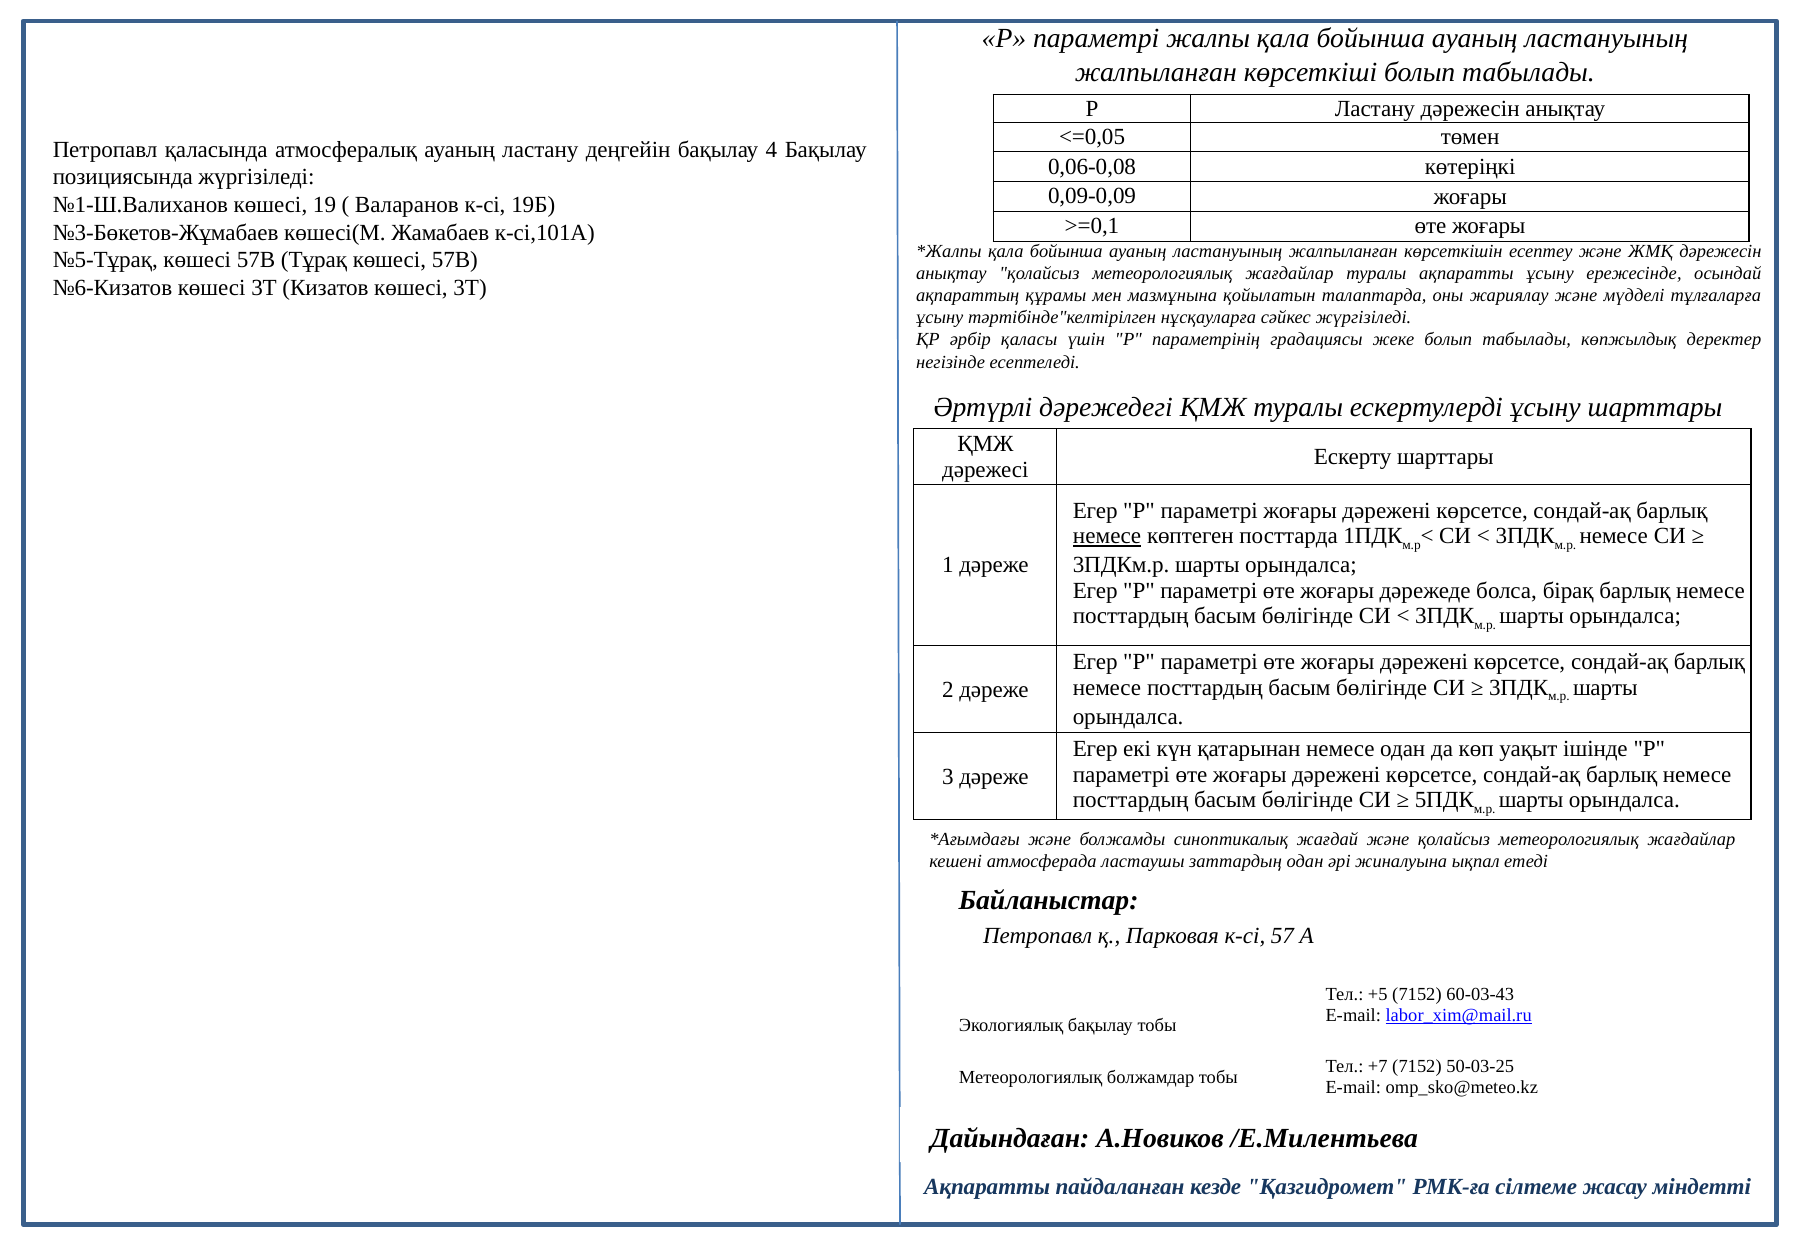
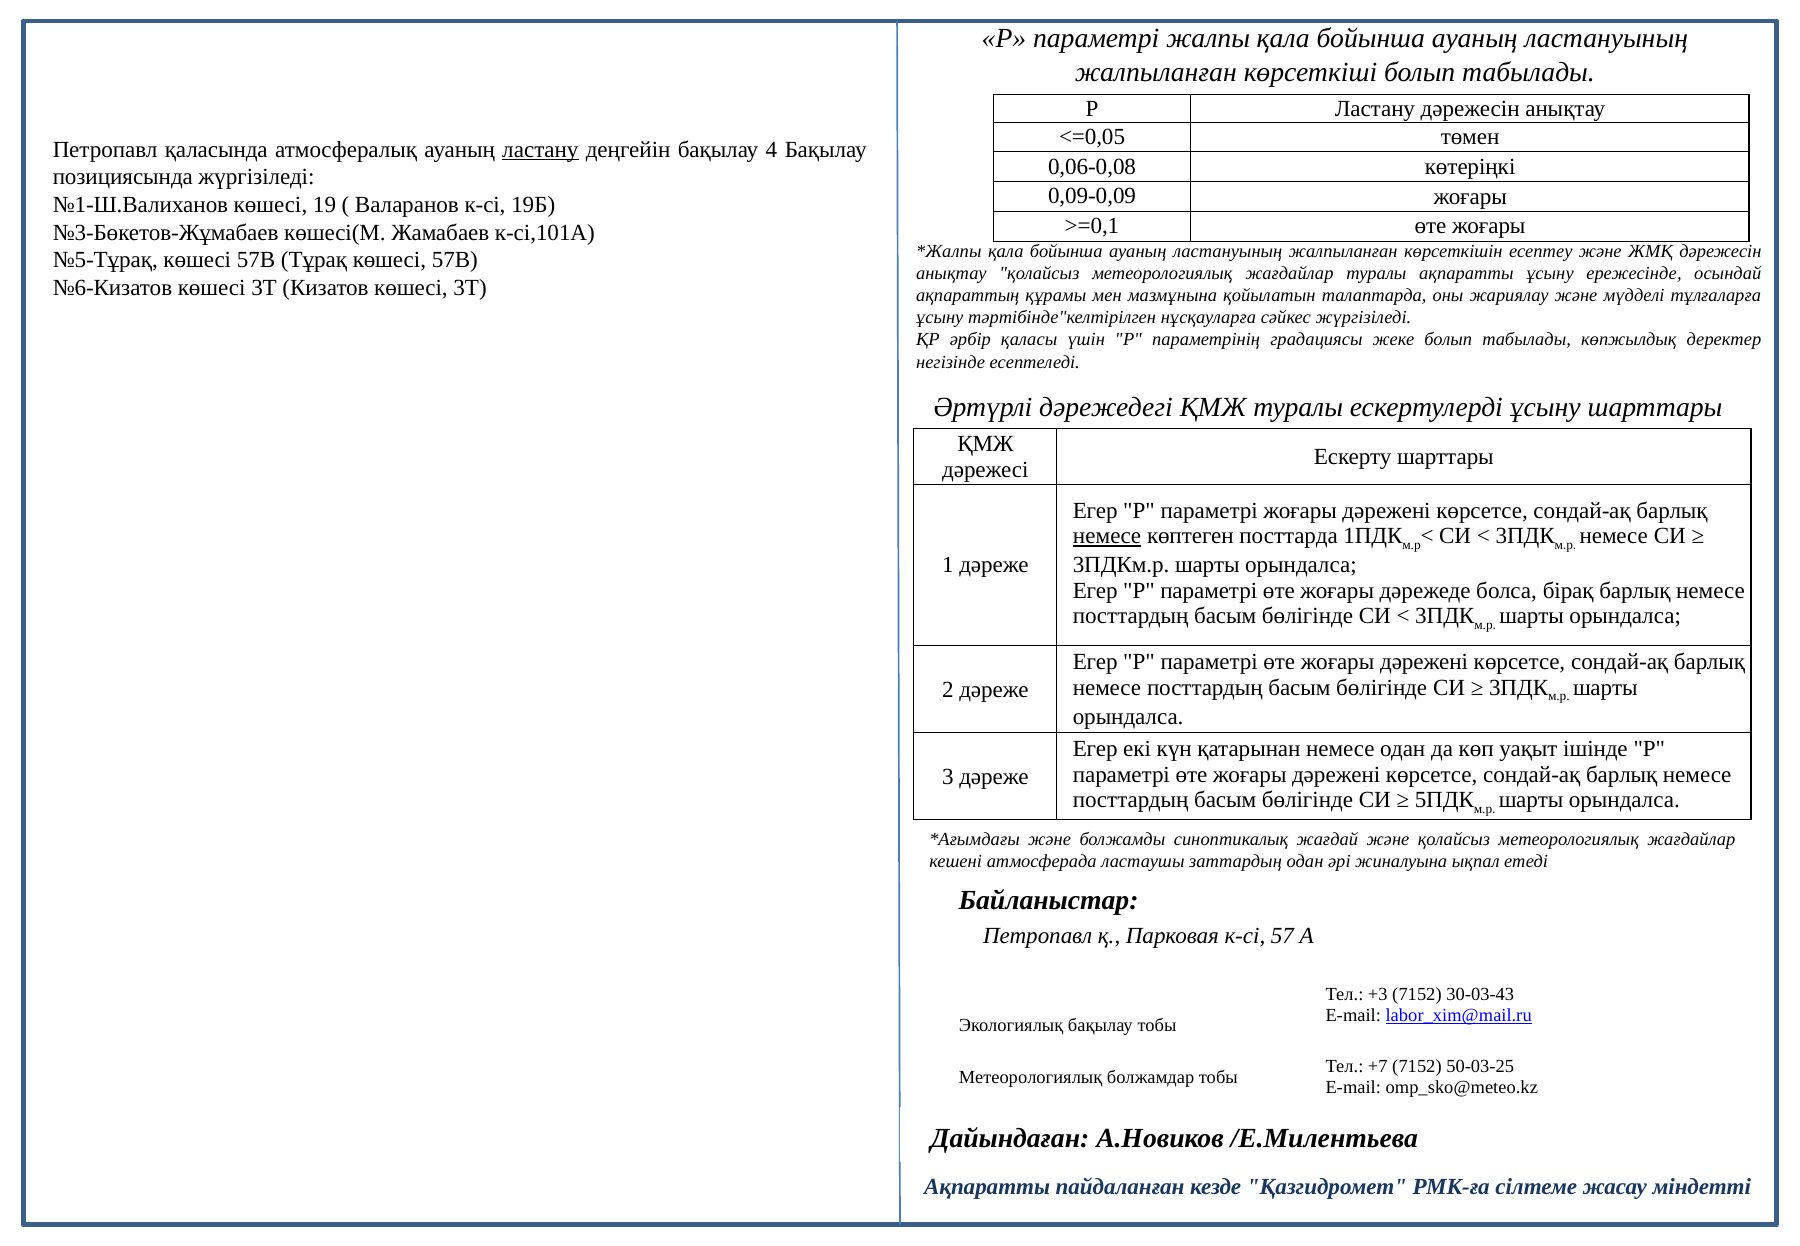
ластану at (540, 149) underline: none -> present
+5: +5 -> +3
60-03-43: 60-03-43 -> 30-03-43
